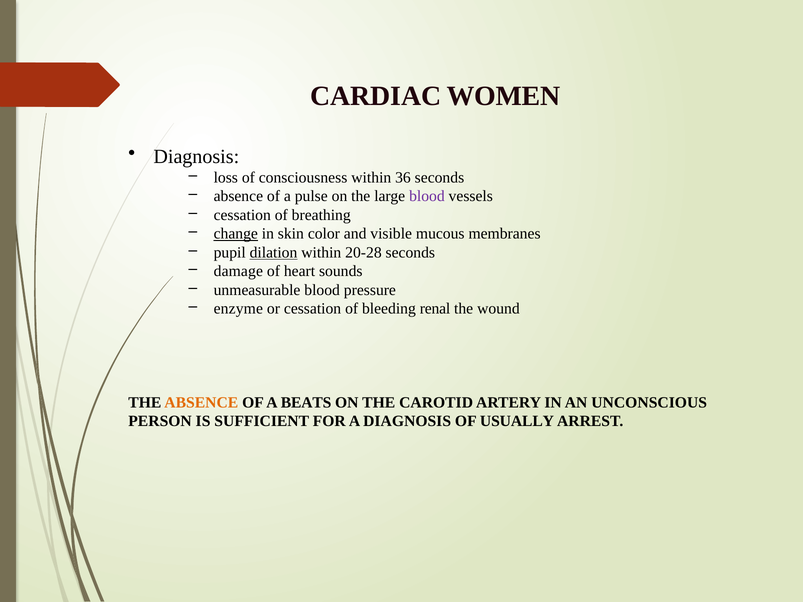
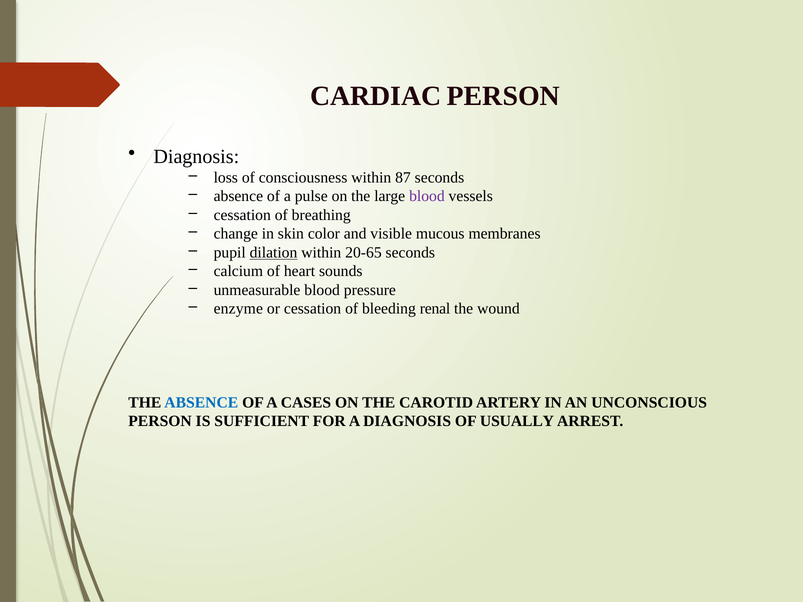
CARDIAC WOMEN: WOMEN -> PERSON
36: 36 -> 87
change underline: present -> none
20-28: 20-28 -> 20-65
damage: damage -> calcium
ABSENCE at (201, 403) colour: orange -> blue
BEATS: BEATS -> CASES
